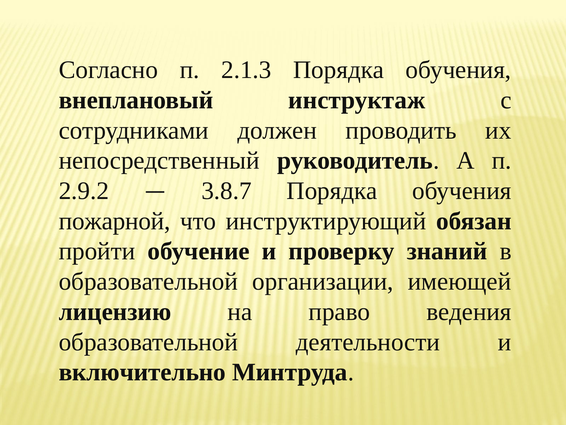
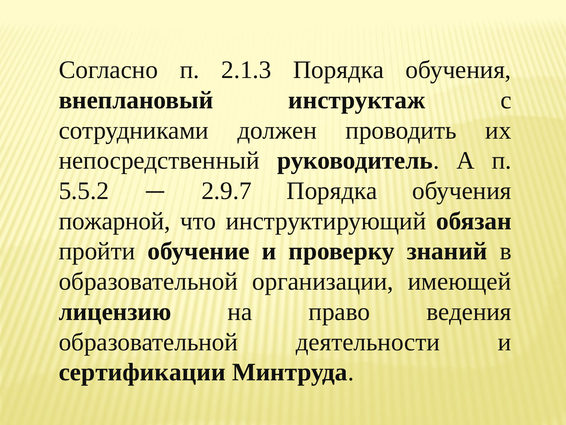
2.9.2: 2.9.2 -> 5.5.2
3.8.7: 3.8.7 -> 2.9.7
включительно: включительно -> сертификации
